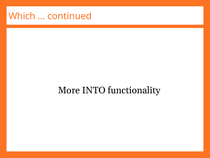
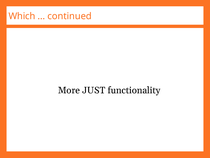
INTO: INTO -> JUST
